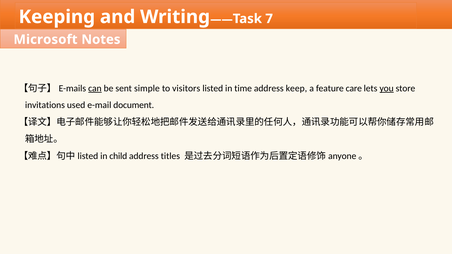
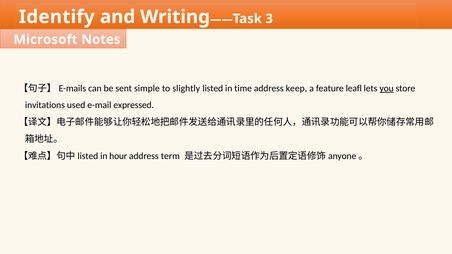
Keeping: Keeping -> Identify
7: 7 -> 3
can underline: present -> none
visitors: visitors -> slightly
care: care -> leafl
document: document -> expressed
child: child -> hour
titles: titles -> term
